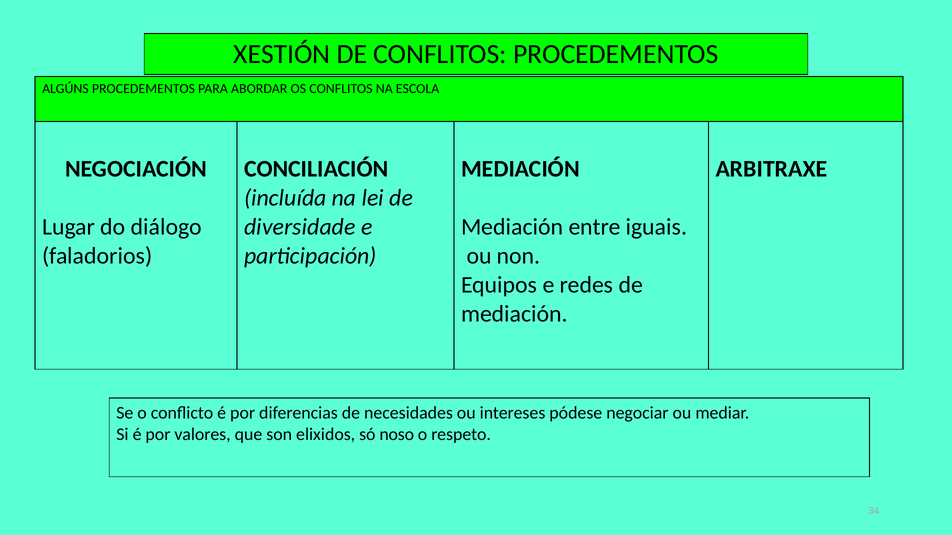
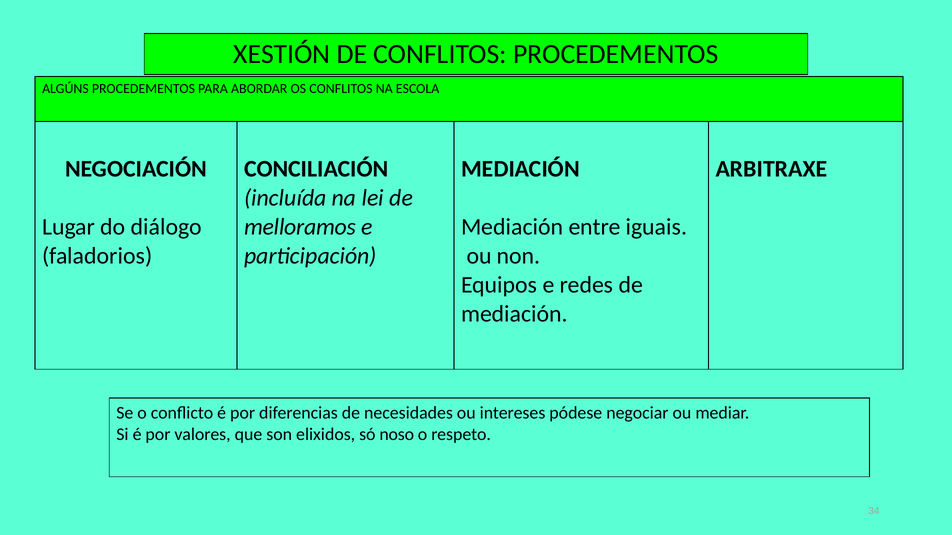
diversidade: diversidade -> melloramos
